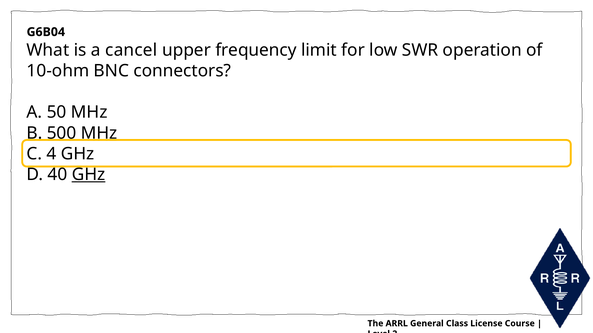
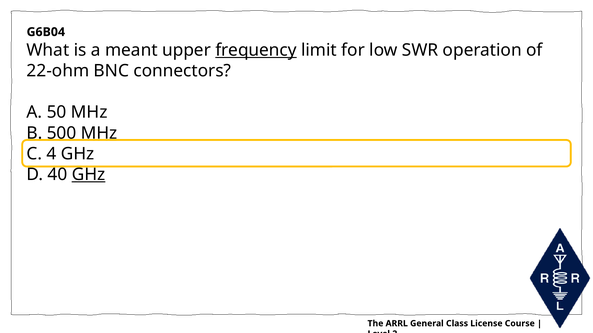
cancel: cancel -> meant
frequency underline: none -> present
10-ohm: 10-ohm -> 22-ohm
